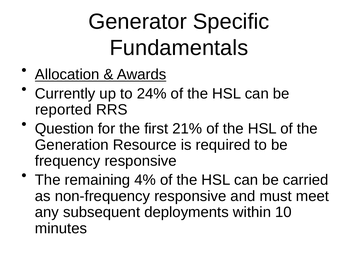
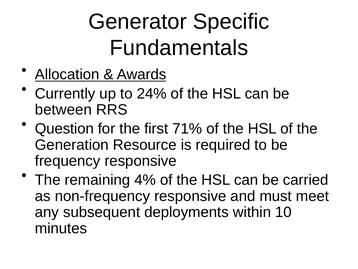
reported: reported -> between
21%: 21% -> 71%
